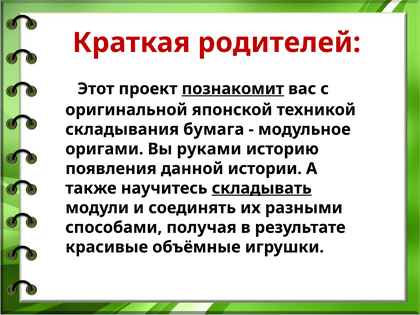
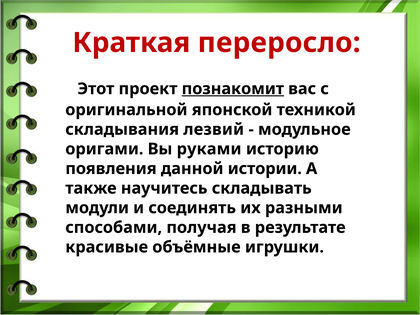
родителей: родителей -> переросло
бумага: бумага -> лезвий
складывать underline: present -> none
